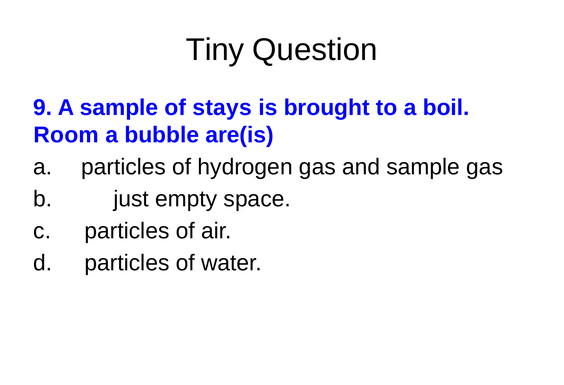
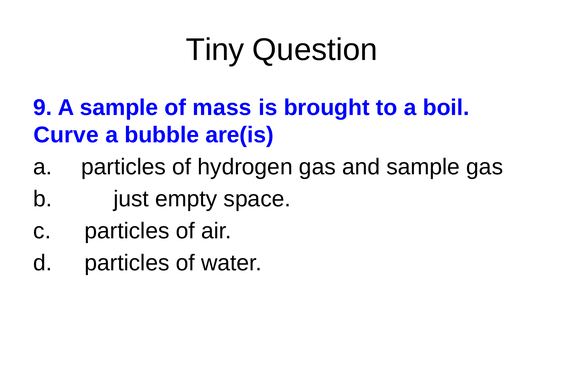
stays: stays -> mass
Room: Room -> Curve
